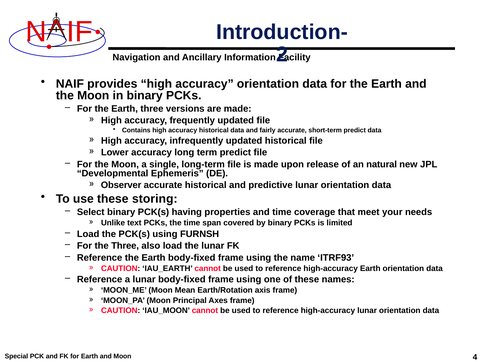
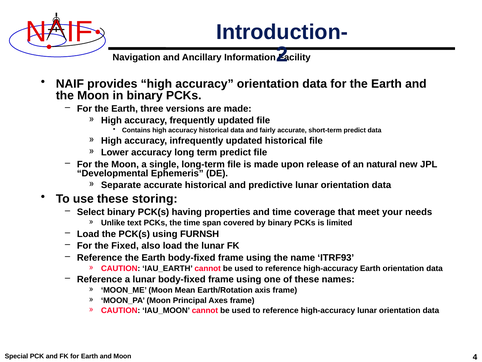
Observer: Observer -> Separate
the Three: Three -> Fixed
